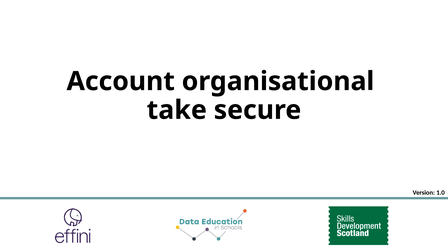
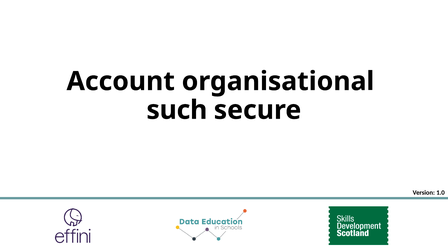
take: take -> such
